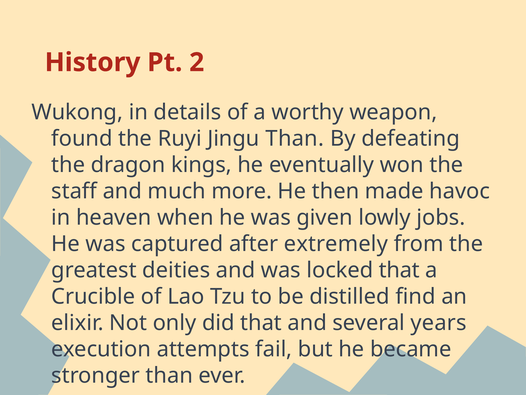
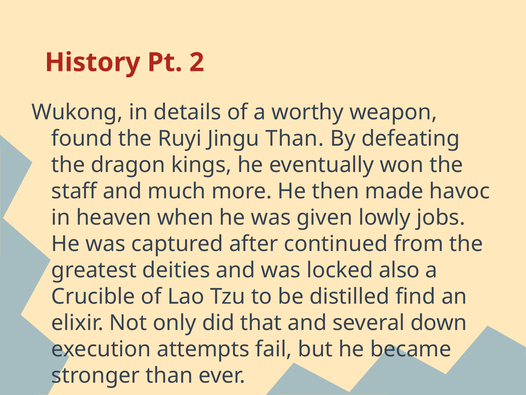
extremely: extremely -> continued
locked that: that -> also
years: years -> down
